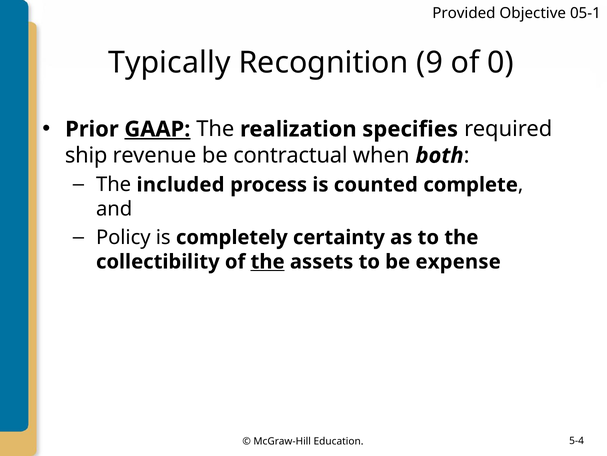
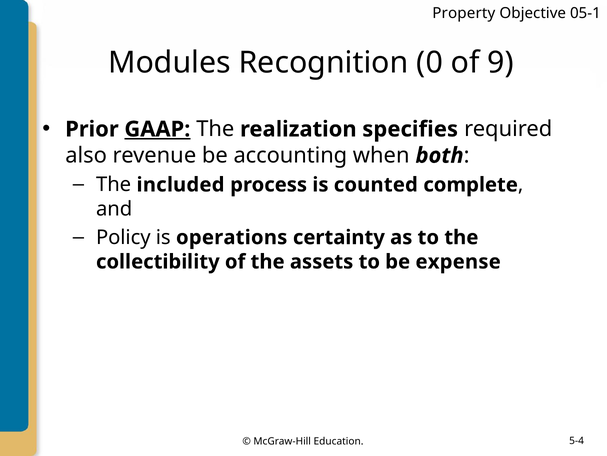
Provided: Provided -> Property
Typically: Typically -> Modules
9: 9 -> 0
0: 0 -> 9
ship: ship -> also
contractual: contractual -> accounting
completely: completely -> operations
the at (268, 261) underline: present -> none
